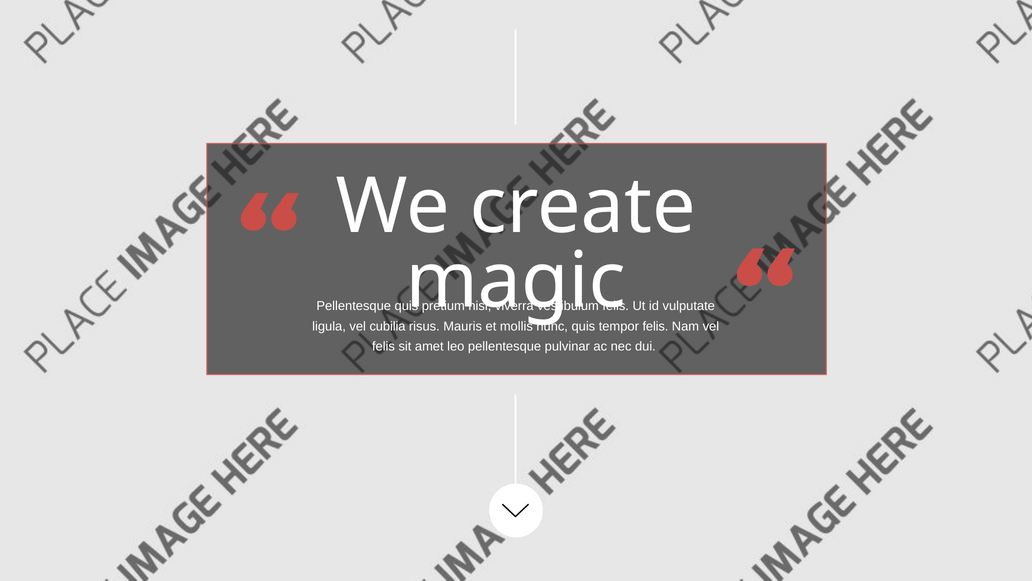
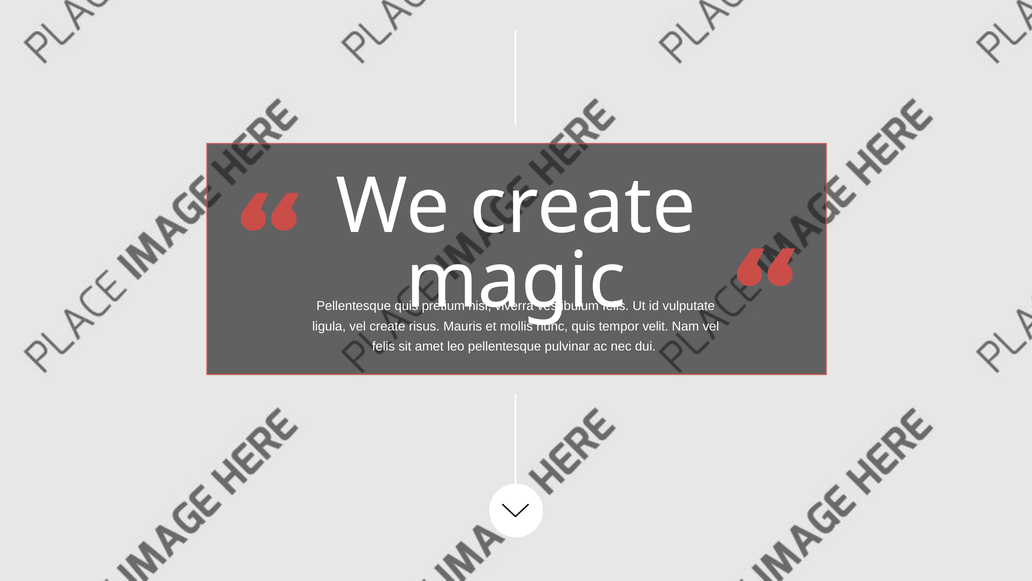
vel cubilia: cubilia -> create
felis at (655, 326): felis -> velit
